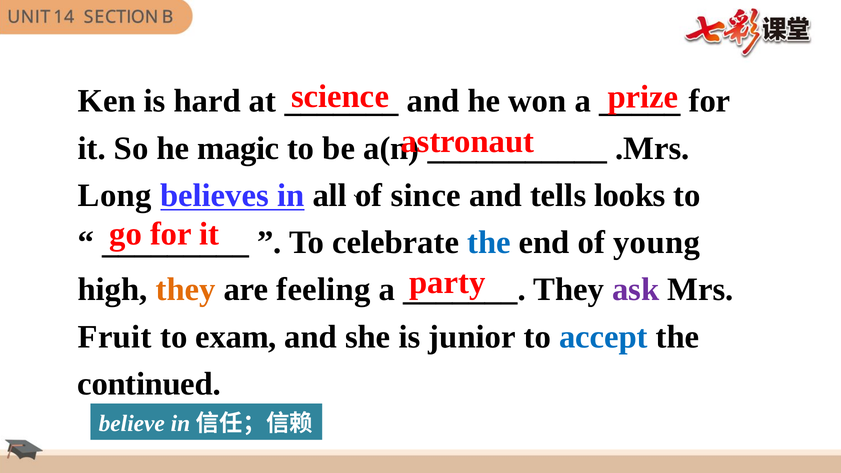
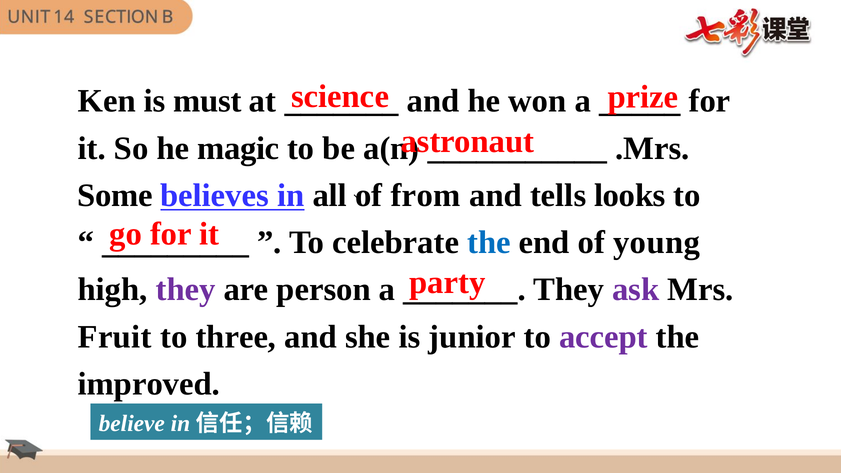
hard: hard -> must
Long: Long -> Some
since: since -> from
they at (186, 290) colour: orange -> purple
feeling: feeling -> person
exam: exam -> three
accept colour: blue -> purple
continued: continued -> improved
